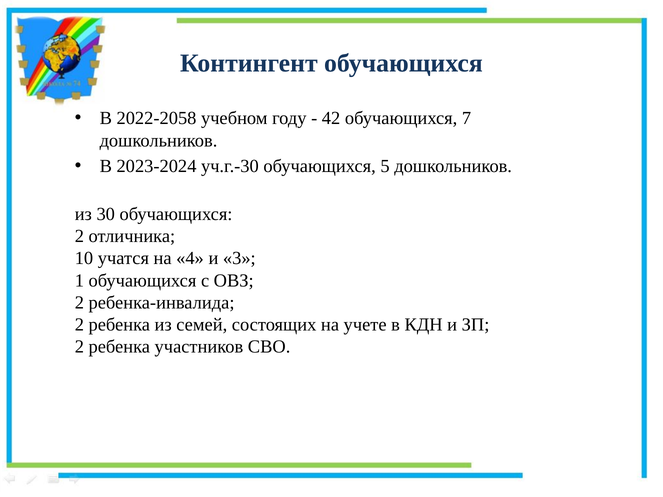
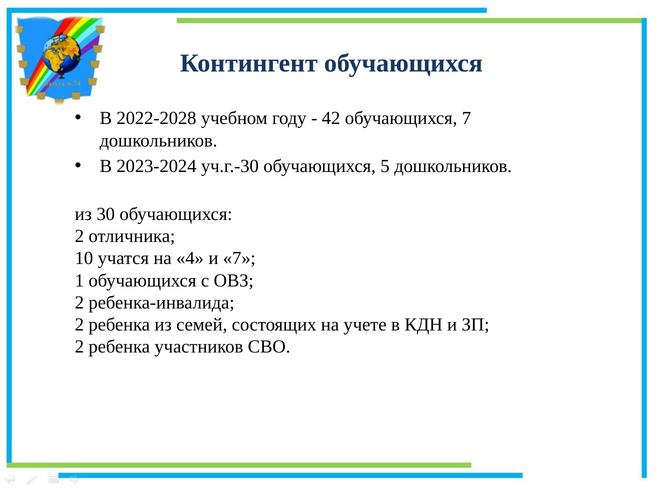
2022-2058: 2022-2058 -> 2022-2028
и 3: 3 -> 7
